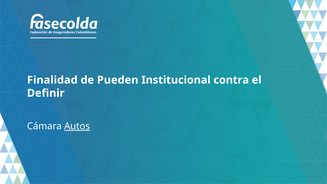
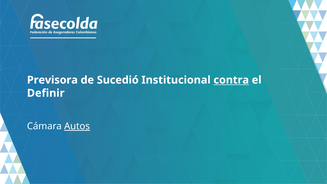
Finalidad: Finalidad -> Previsora
Pueden: Pueden -> Sucedió
contra underline: none -> present
